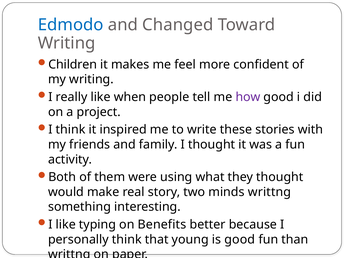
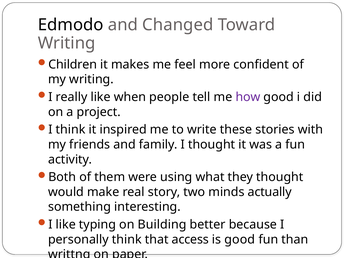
Edmodo colour: blue -> black
minds writtng: writtng -> actually
Benefits: Benefits -> Building
young: young -> access
